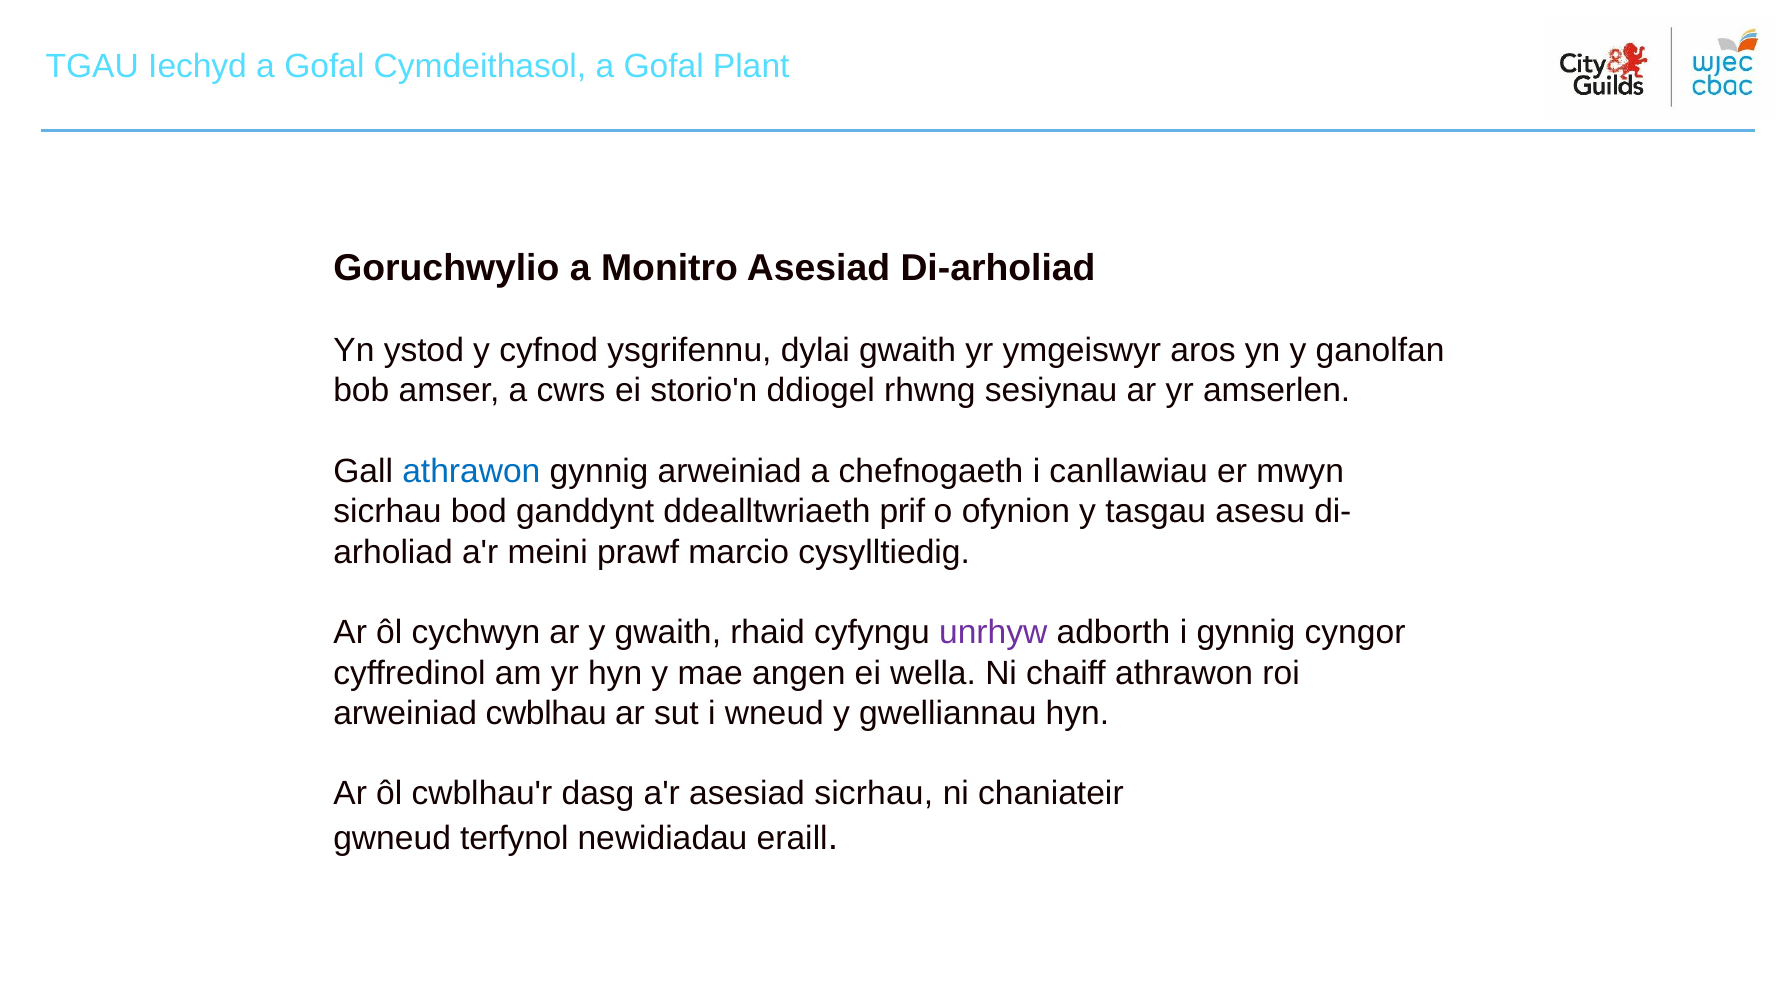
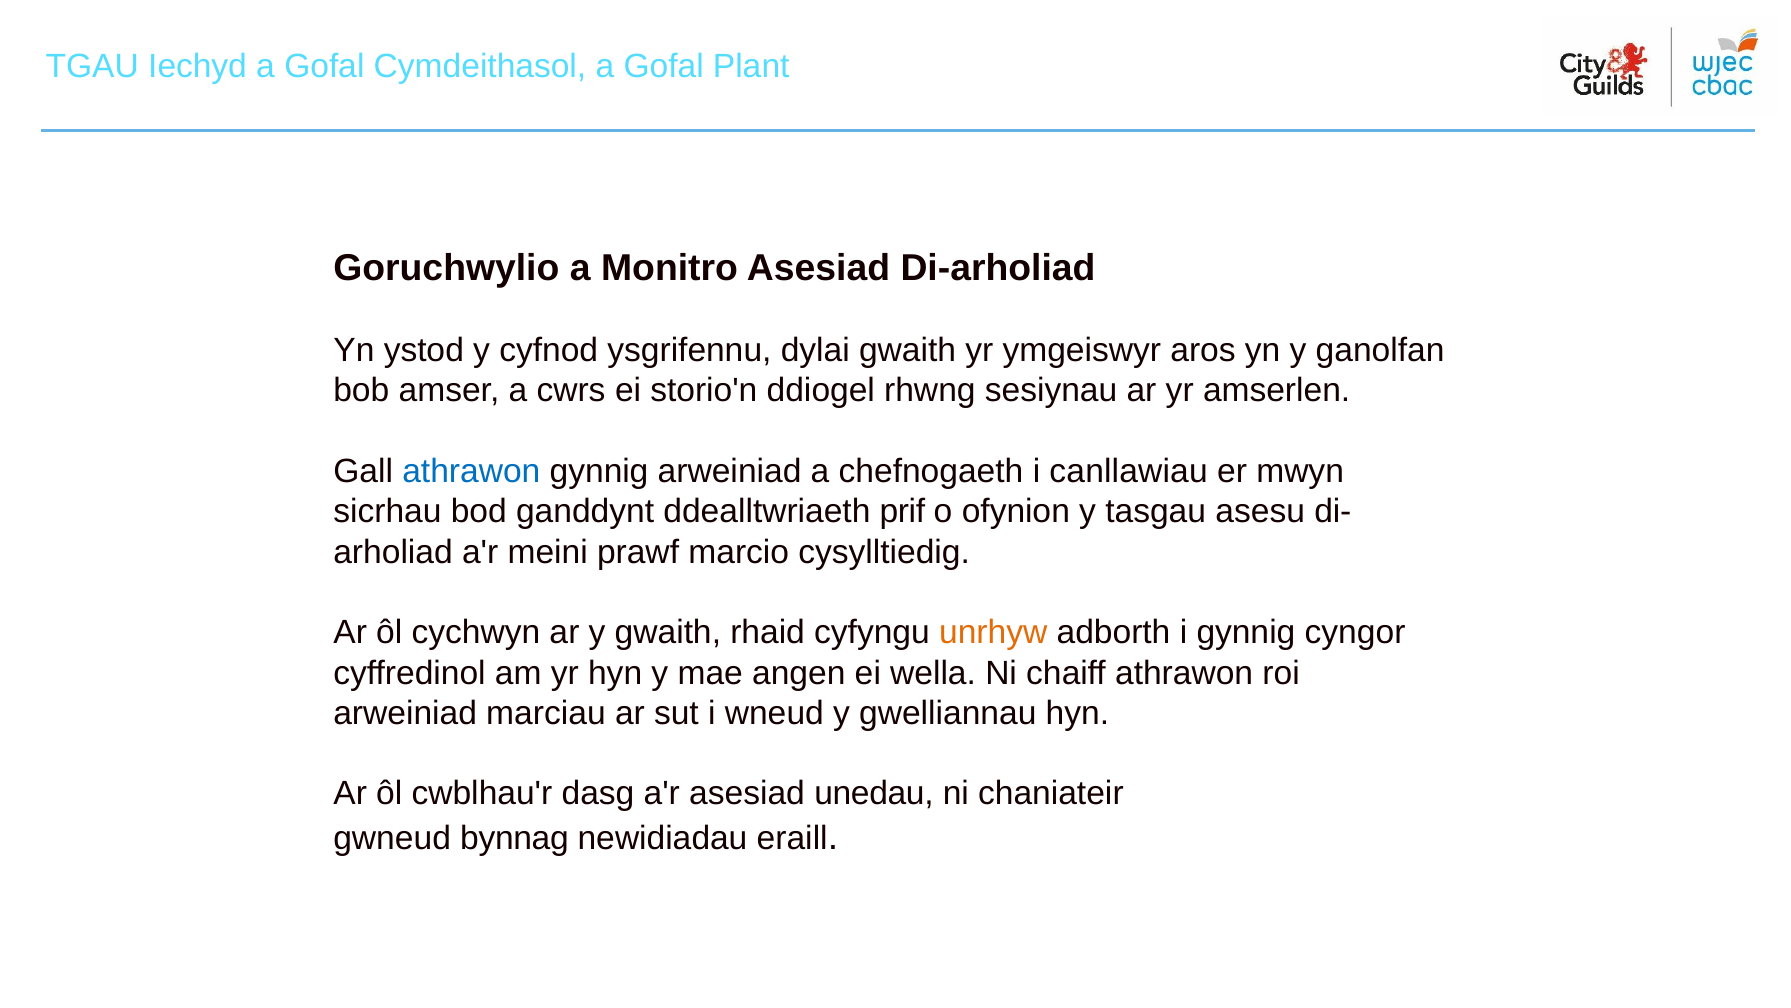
unrhyw colour: purple -> orange
cwblhau: cwblhau -> marciau
asesiad sicrhau: sicrhau -> unedau
terfynol: terfynol -> bynnag
